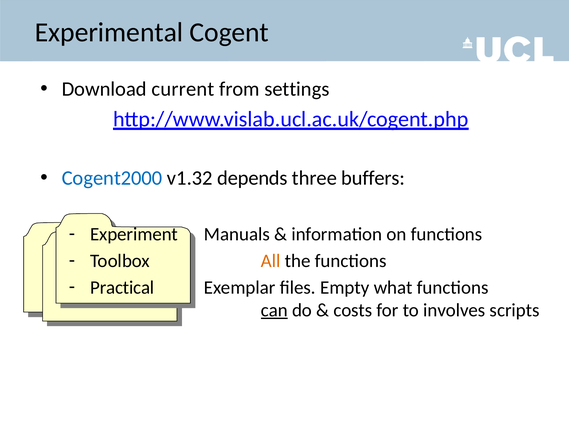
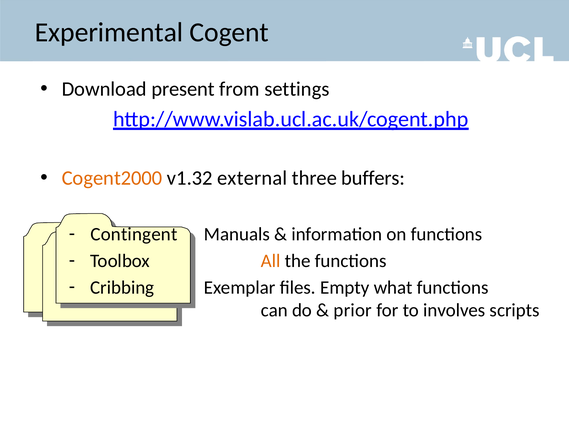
current: current -> present
Cogent2000 colour: blue -> orange
depends: depends -> external
Experiment: Experiment -> Contingent
Practical: Practical -> Cribbing
can underline: present -> none
costs: costs -> prior
